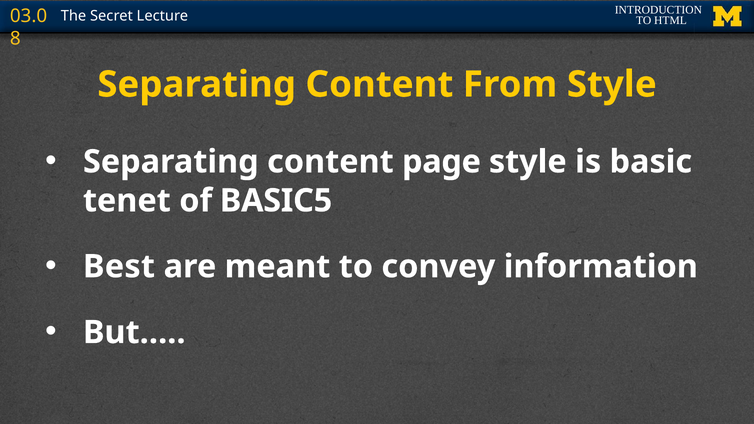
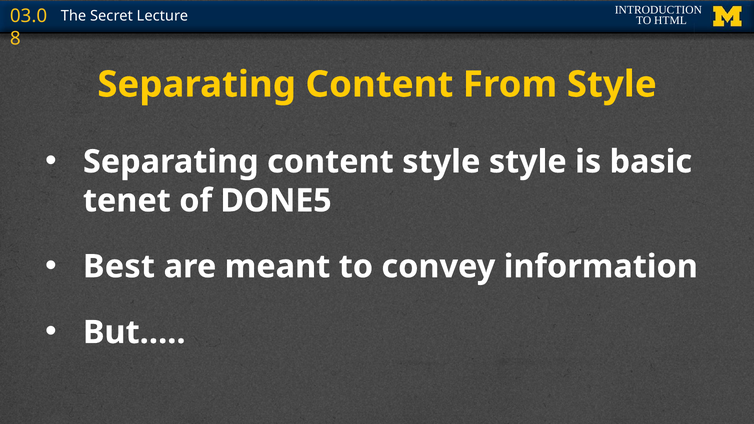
content page: page -> style
BASIC5: BASIC5 -> DONE5
